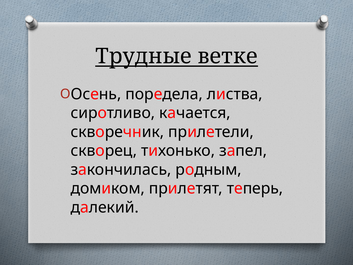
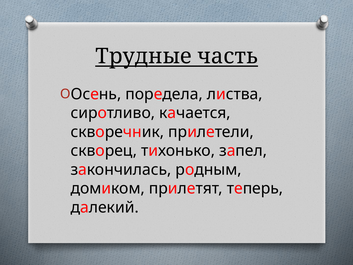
ветке: ветке -> часть
